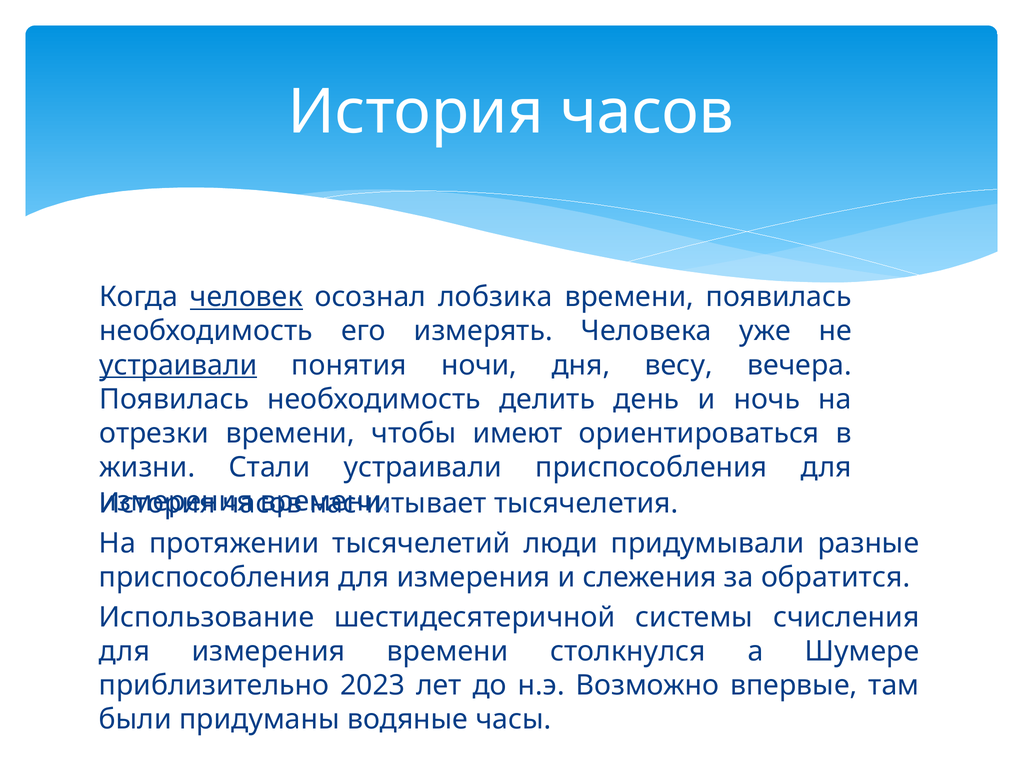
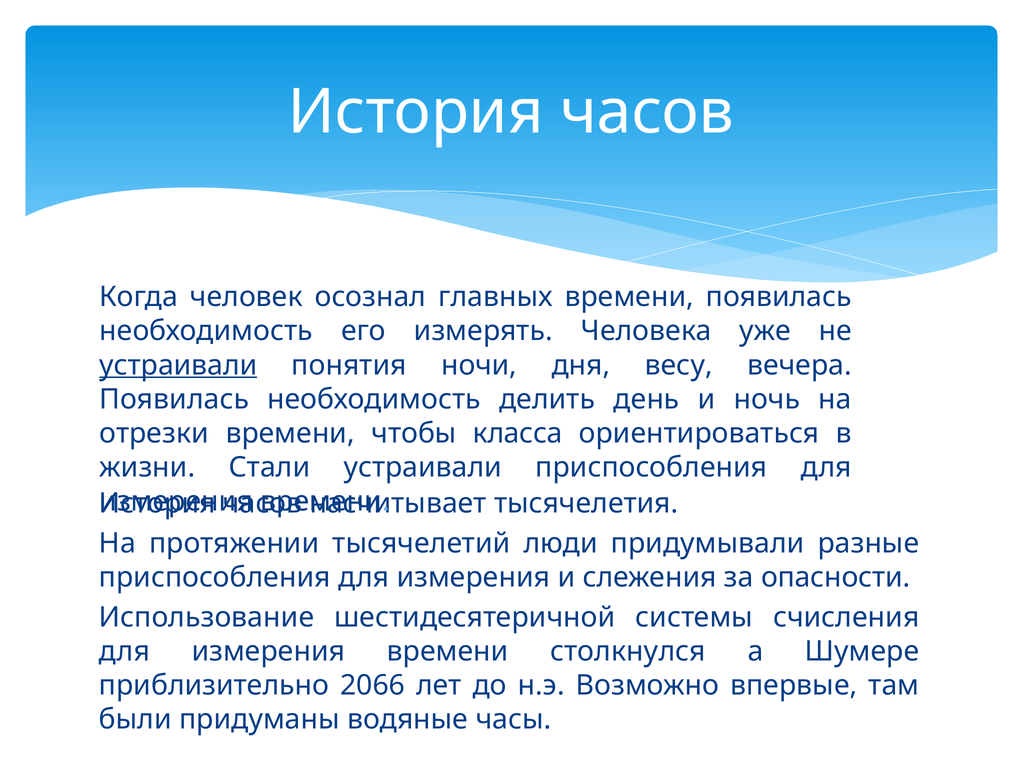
человек underline: present -> none
лобзика: лобзика -> главных
имеют: имеют -> класса
обратится: обратится -> опасности
2023: 2023 -> 2066
